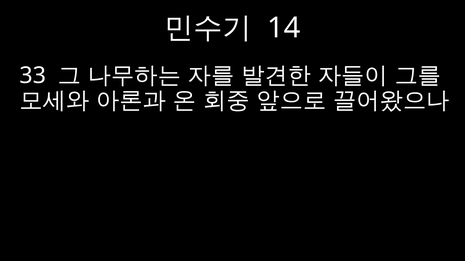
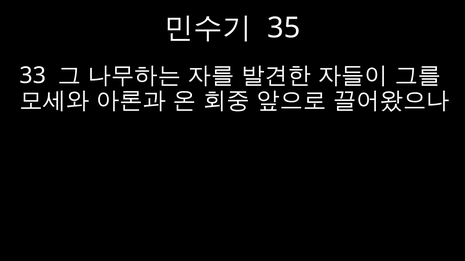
14: 14 -> 35
